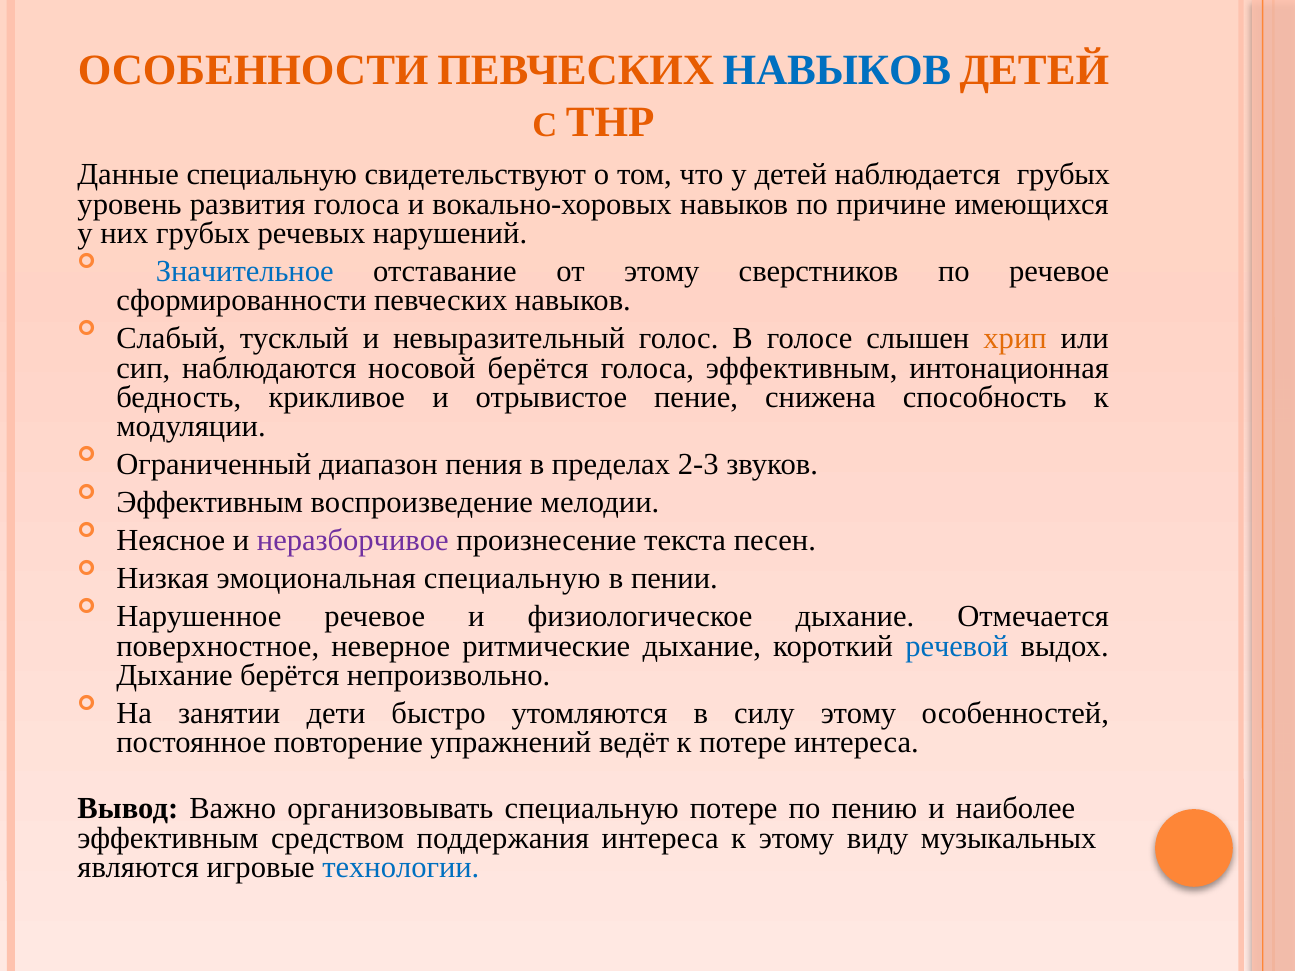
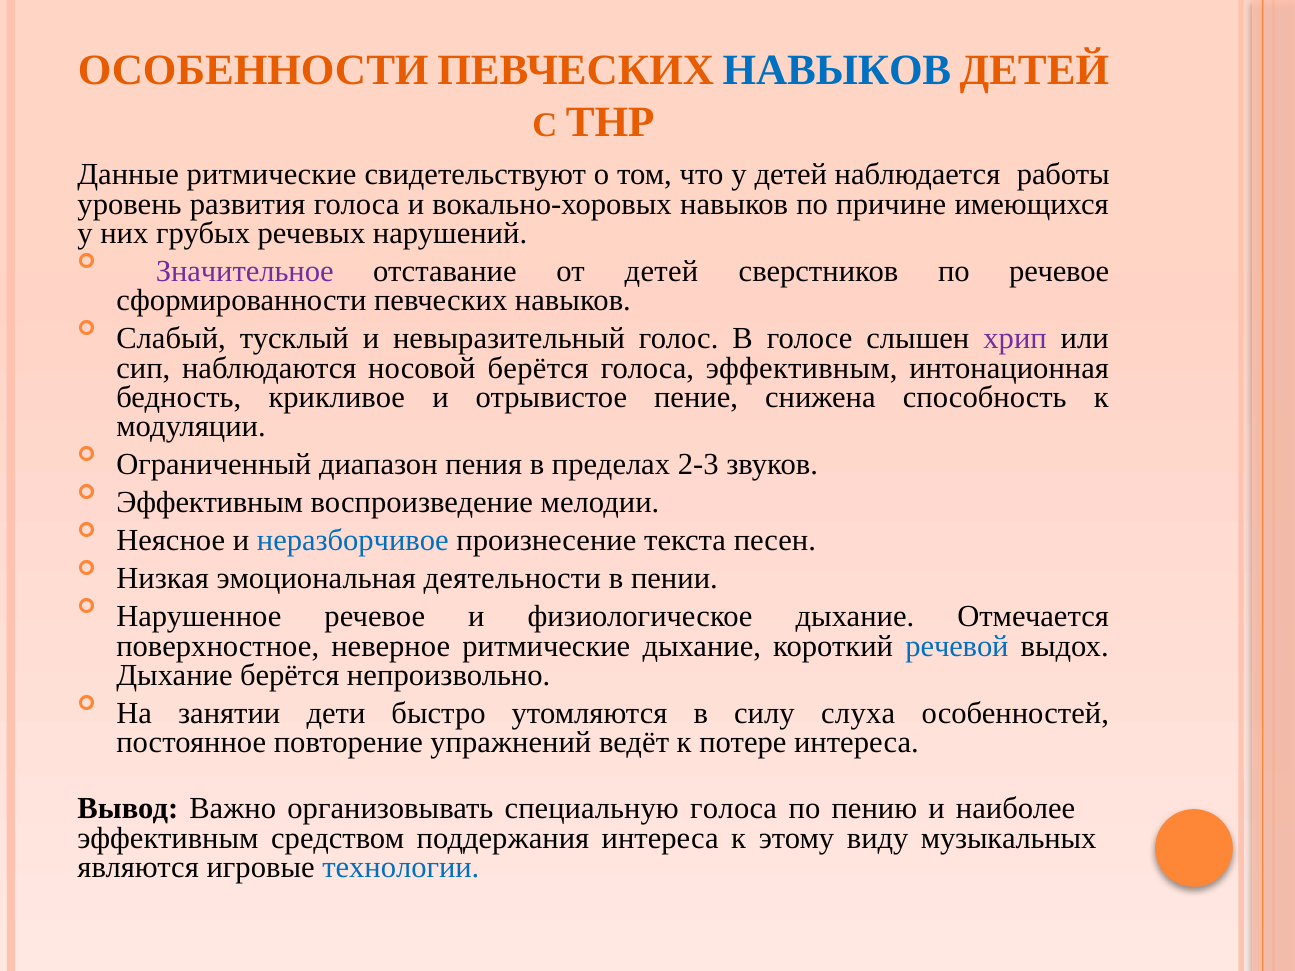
Данные специальную: специальную -> ритмические
наблюдается грубых: грубых -> работы
Значительное colour: blue -> purple
от этому: этому -> детей
хрип colour: orange -> purple
неразборчивое colour: purple -> blue
эмоциональная специальную: специальную -> деятельности
силу этому: этому -> слуха
специальную потере: потере -> голоса
